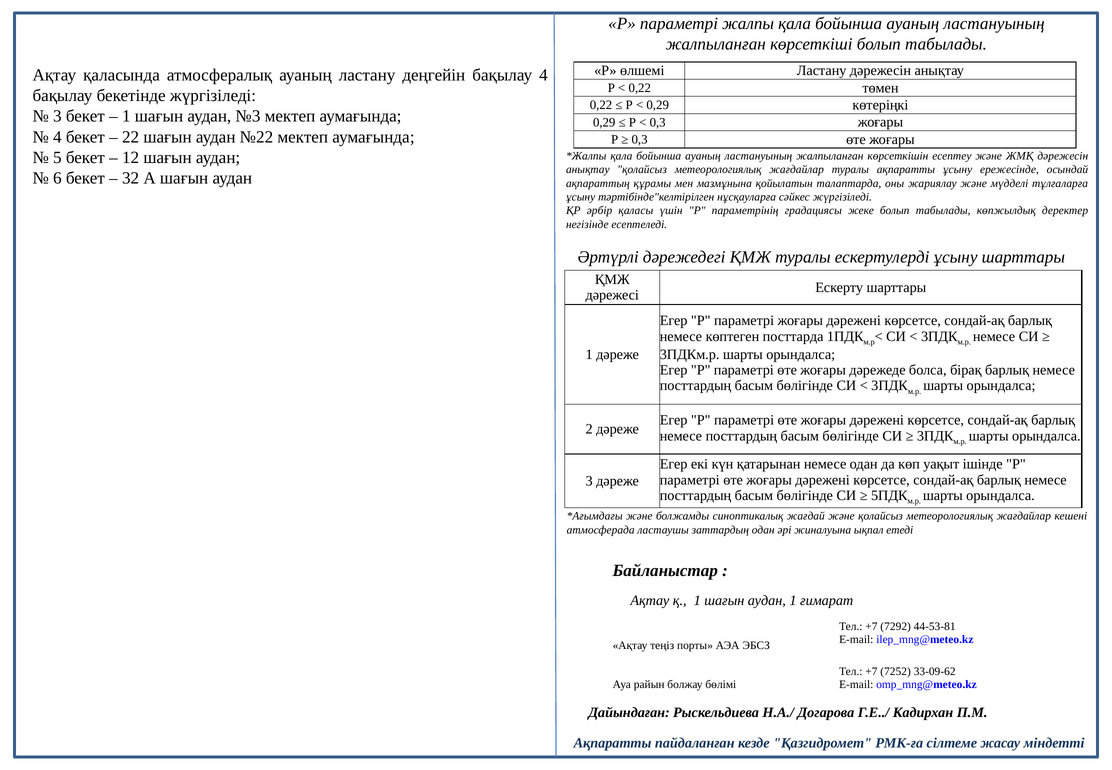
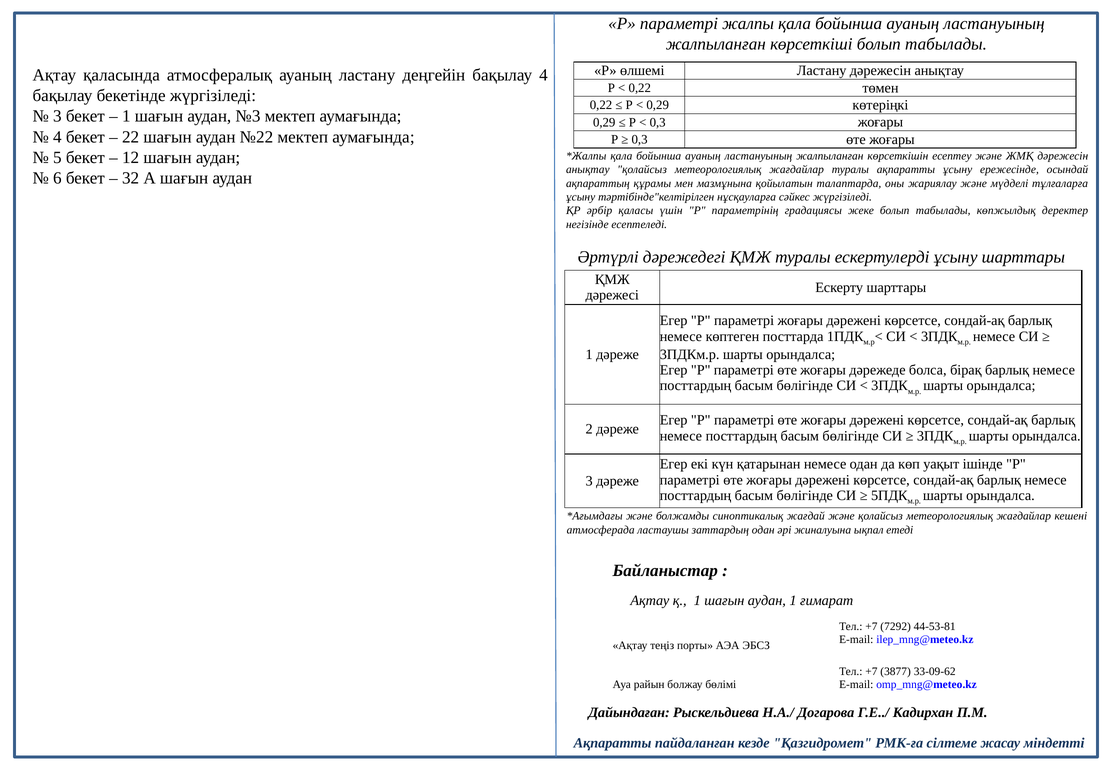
7252: 7252 -> 3877
